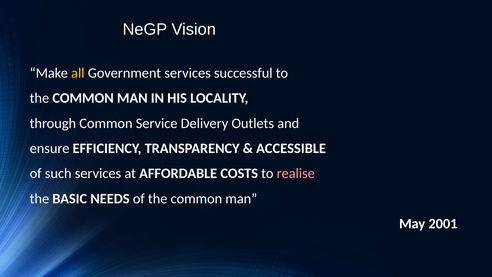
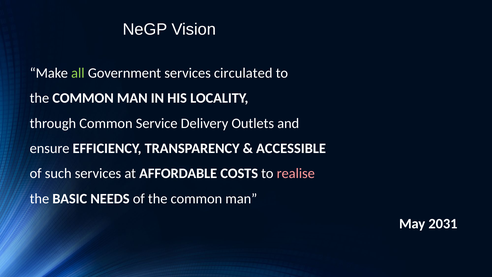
all colour: yellow -> light green
successful: successful -> circulated
2001: 2001 -> 2031
